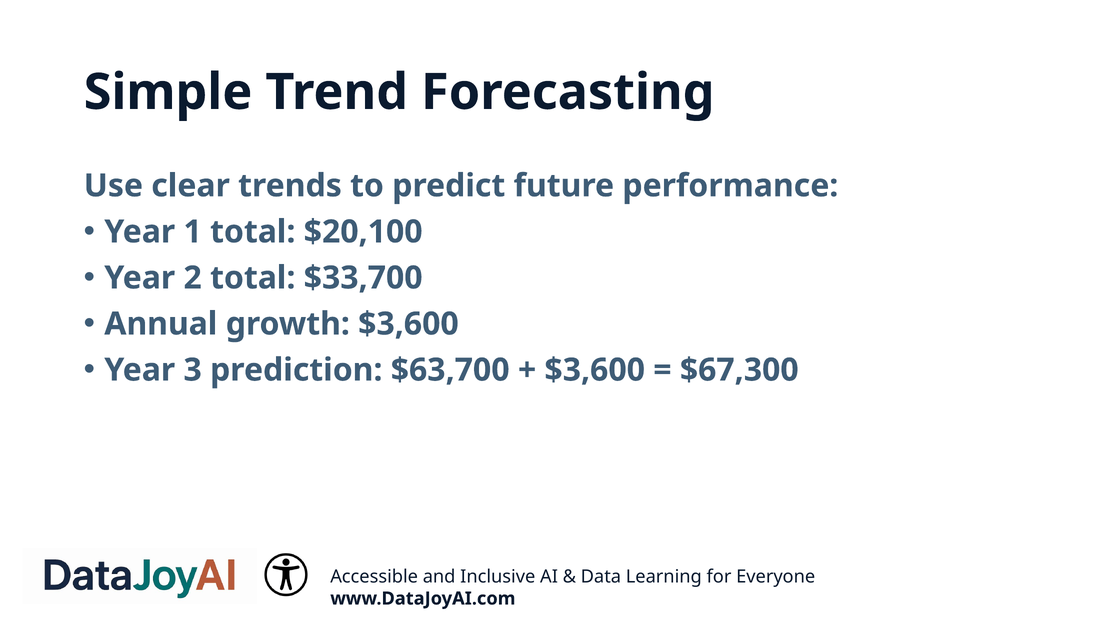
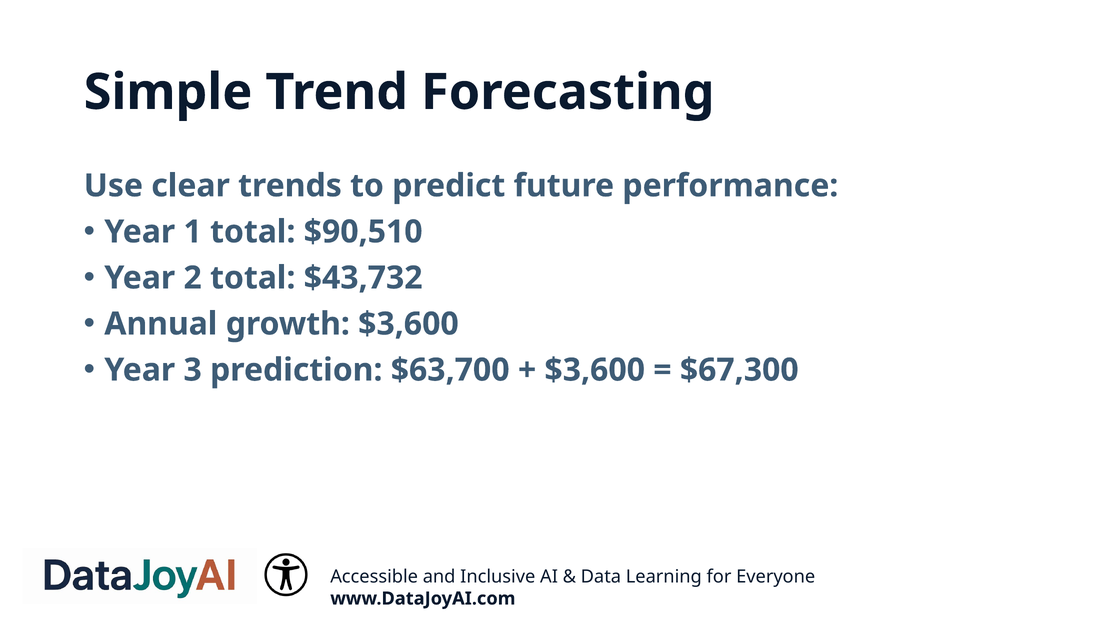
$20,100: $20,100 -> $90,510
$33,700: $33,700 -> $43,732
